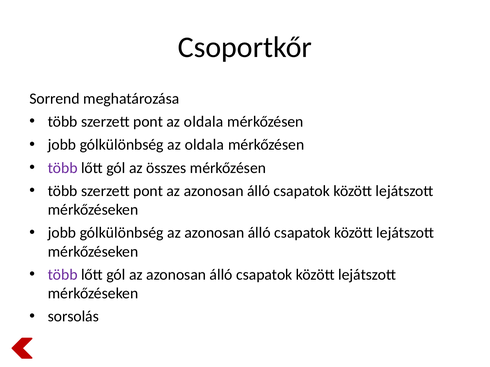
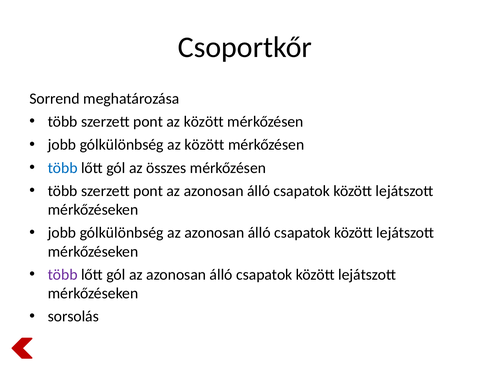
pont az oldala: oldala -> között
gólkülönbség az oldala: oldala -> között
több at (63, 168) colour: purple -> blue
